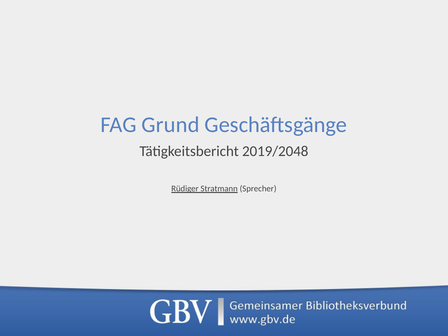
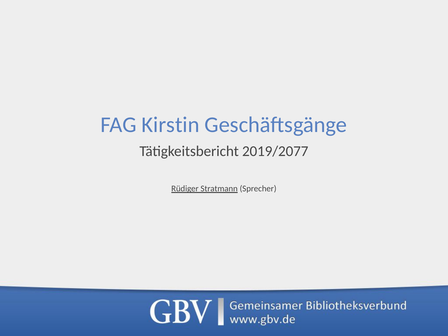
Grund: Grund -> Kirstin
2019/2048: 2019/2048 -> 2019/2077
